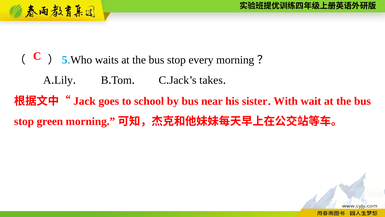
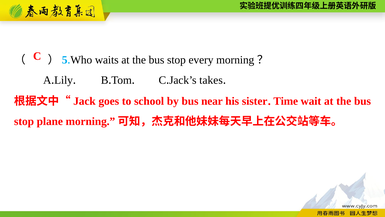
With: With -> Time
green: green -> plane
